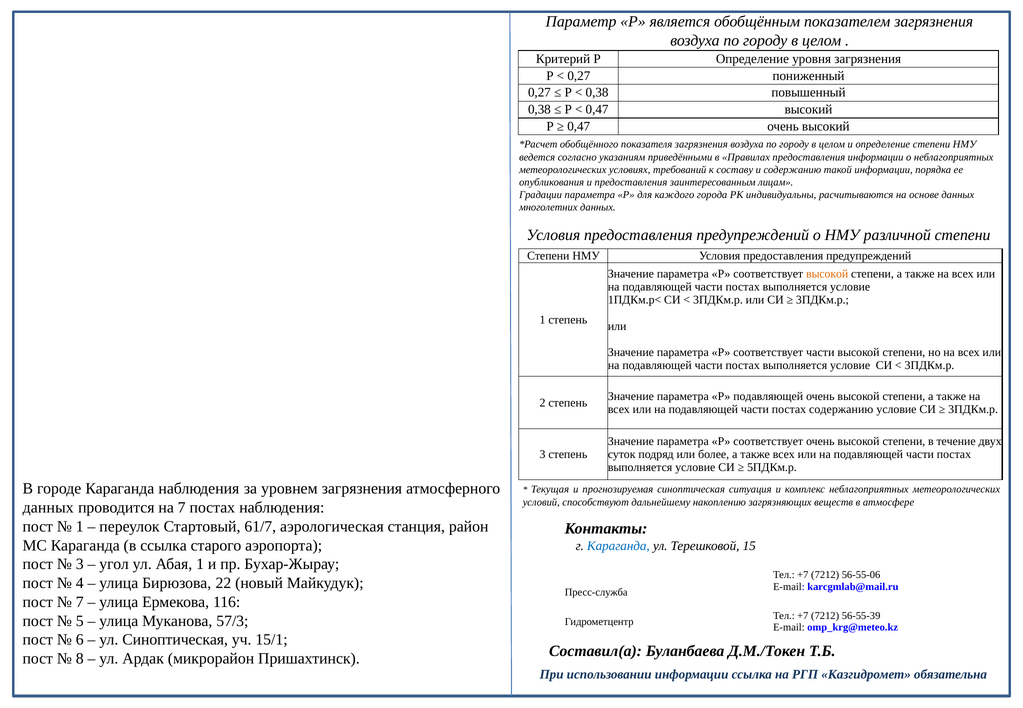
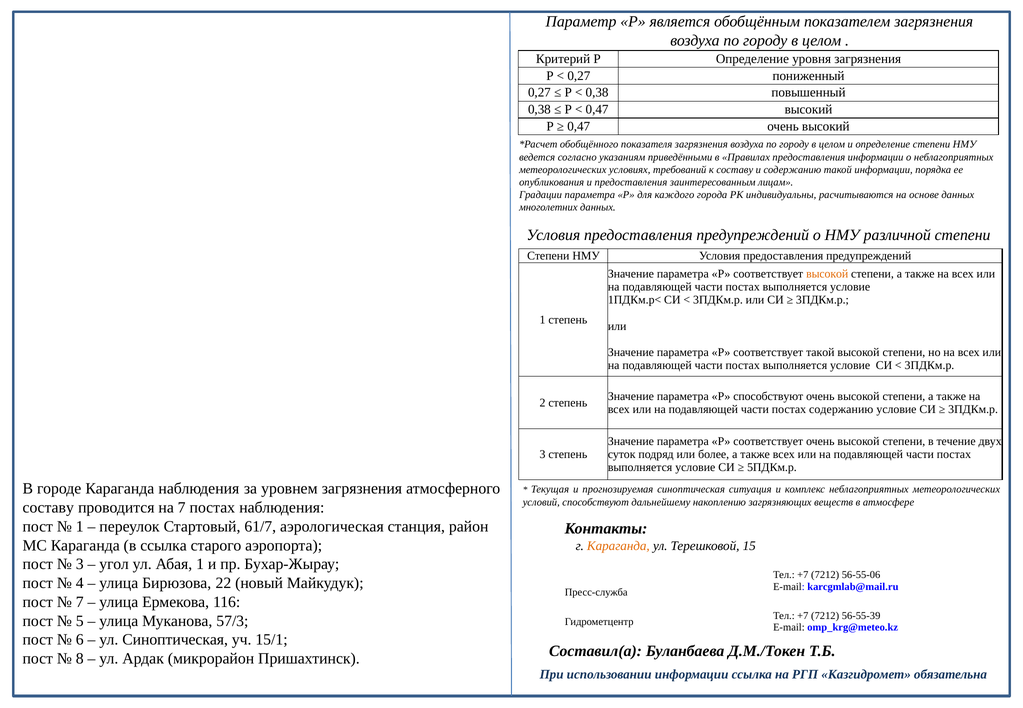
соответствует части: части -> такой
Р подавляющей: подавляющей -> способствуют
данных at (48, 508): данных -> составу
Караганда at (618, 546) colour: blue -> orange
